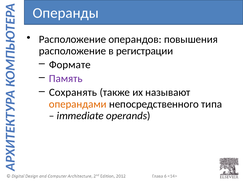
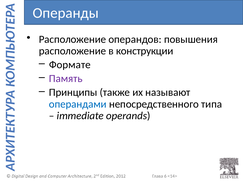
регистрации: регистрации -> конструкции
Сохранять: Сохранять -> Принципы
операндами colour: orange -> blue
